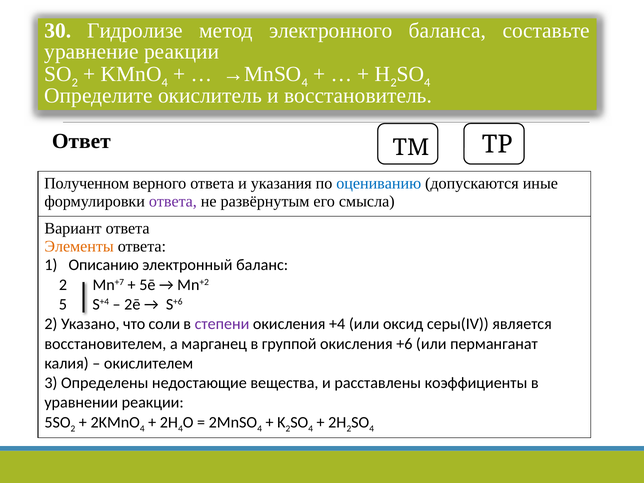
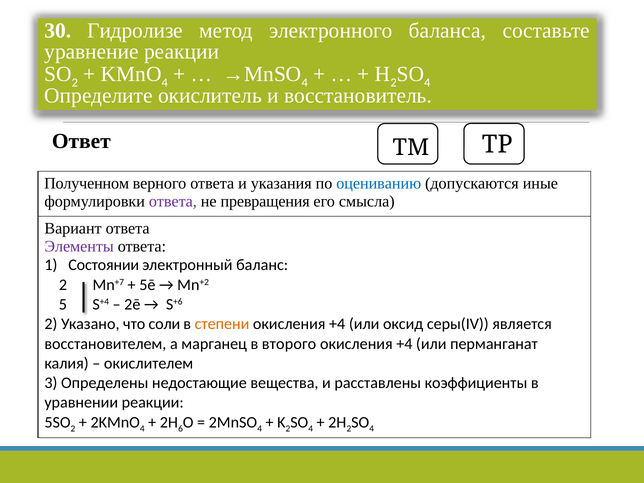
развёрнутым: развёрнутым -> превращения
Элементы colour: orange -> purple
Описанию: Описанию -> Состоянии
степени colour: purple -> orange
группой: группой -> второго
+6 at (404, 344): +6 -> +4
4 at (180, 429): 4 -> 6
